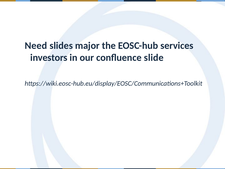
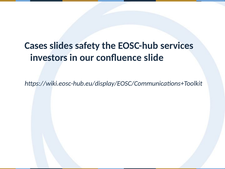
Need: Need -> Cases
major: major -> safety
